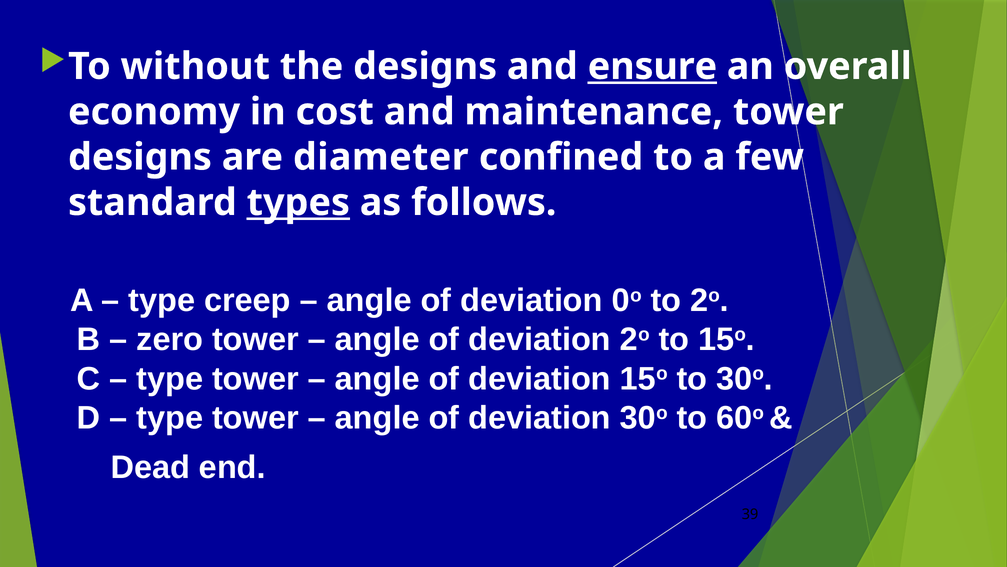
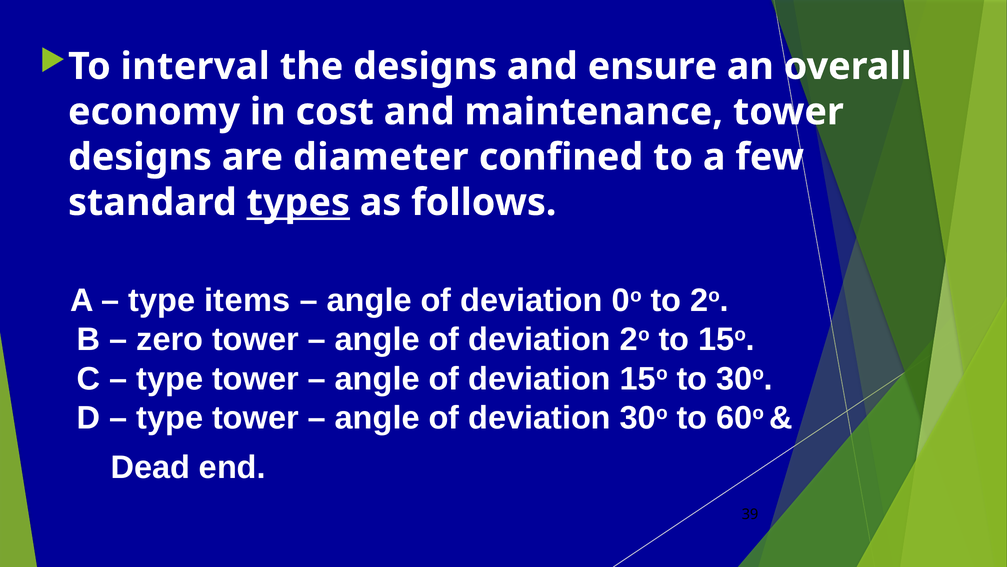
without: without -> interval
ensure underline: present -> none
creep: creep -> items
